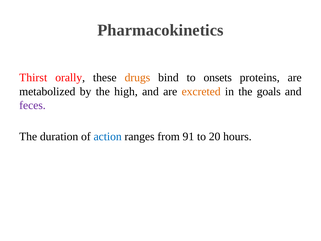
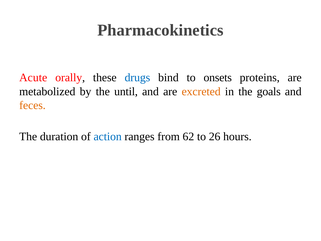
Thirst: Thirst -> Acute
drugs colour: orange -> blue
high: high -> until
feces colour: purple -> orange
91: 91 -> 62
20: 20 -> 26
